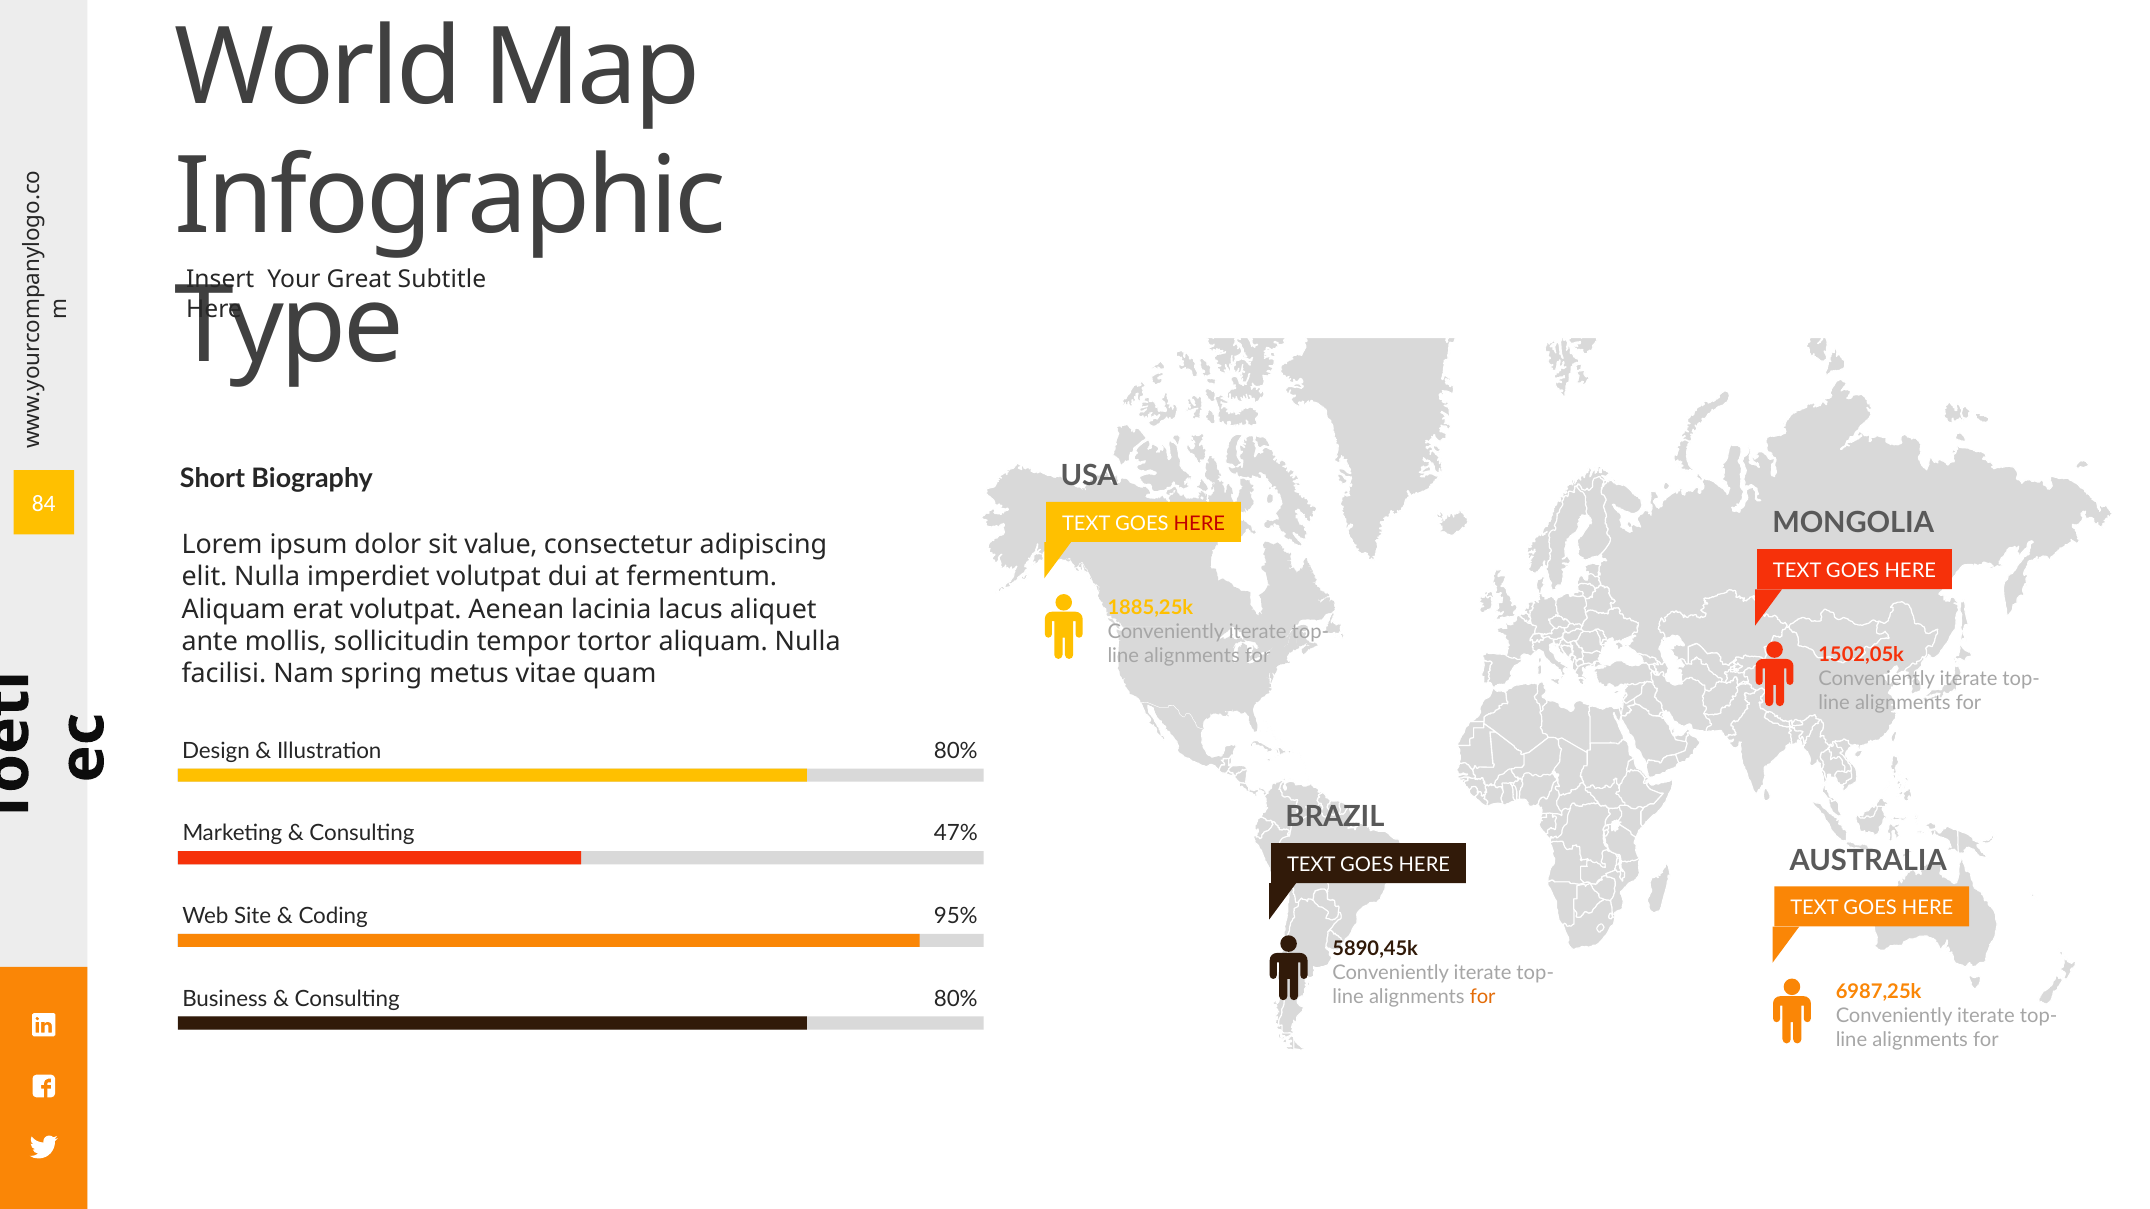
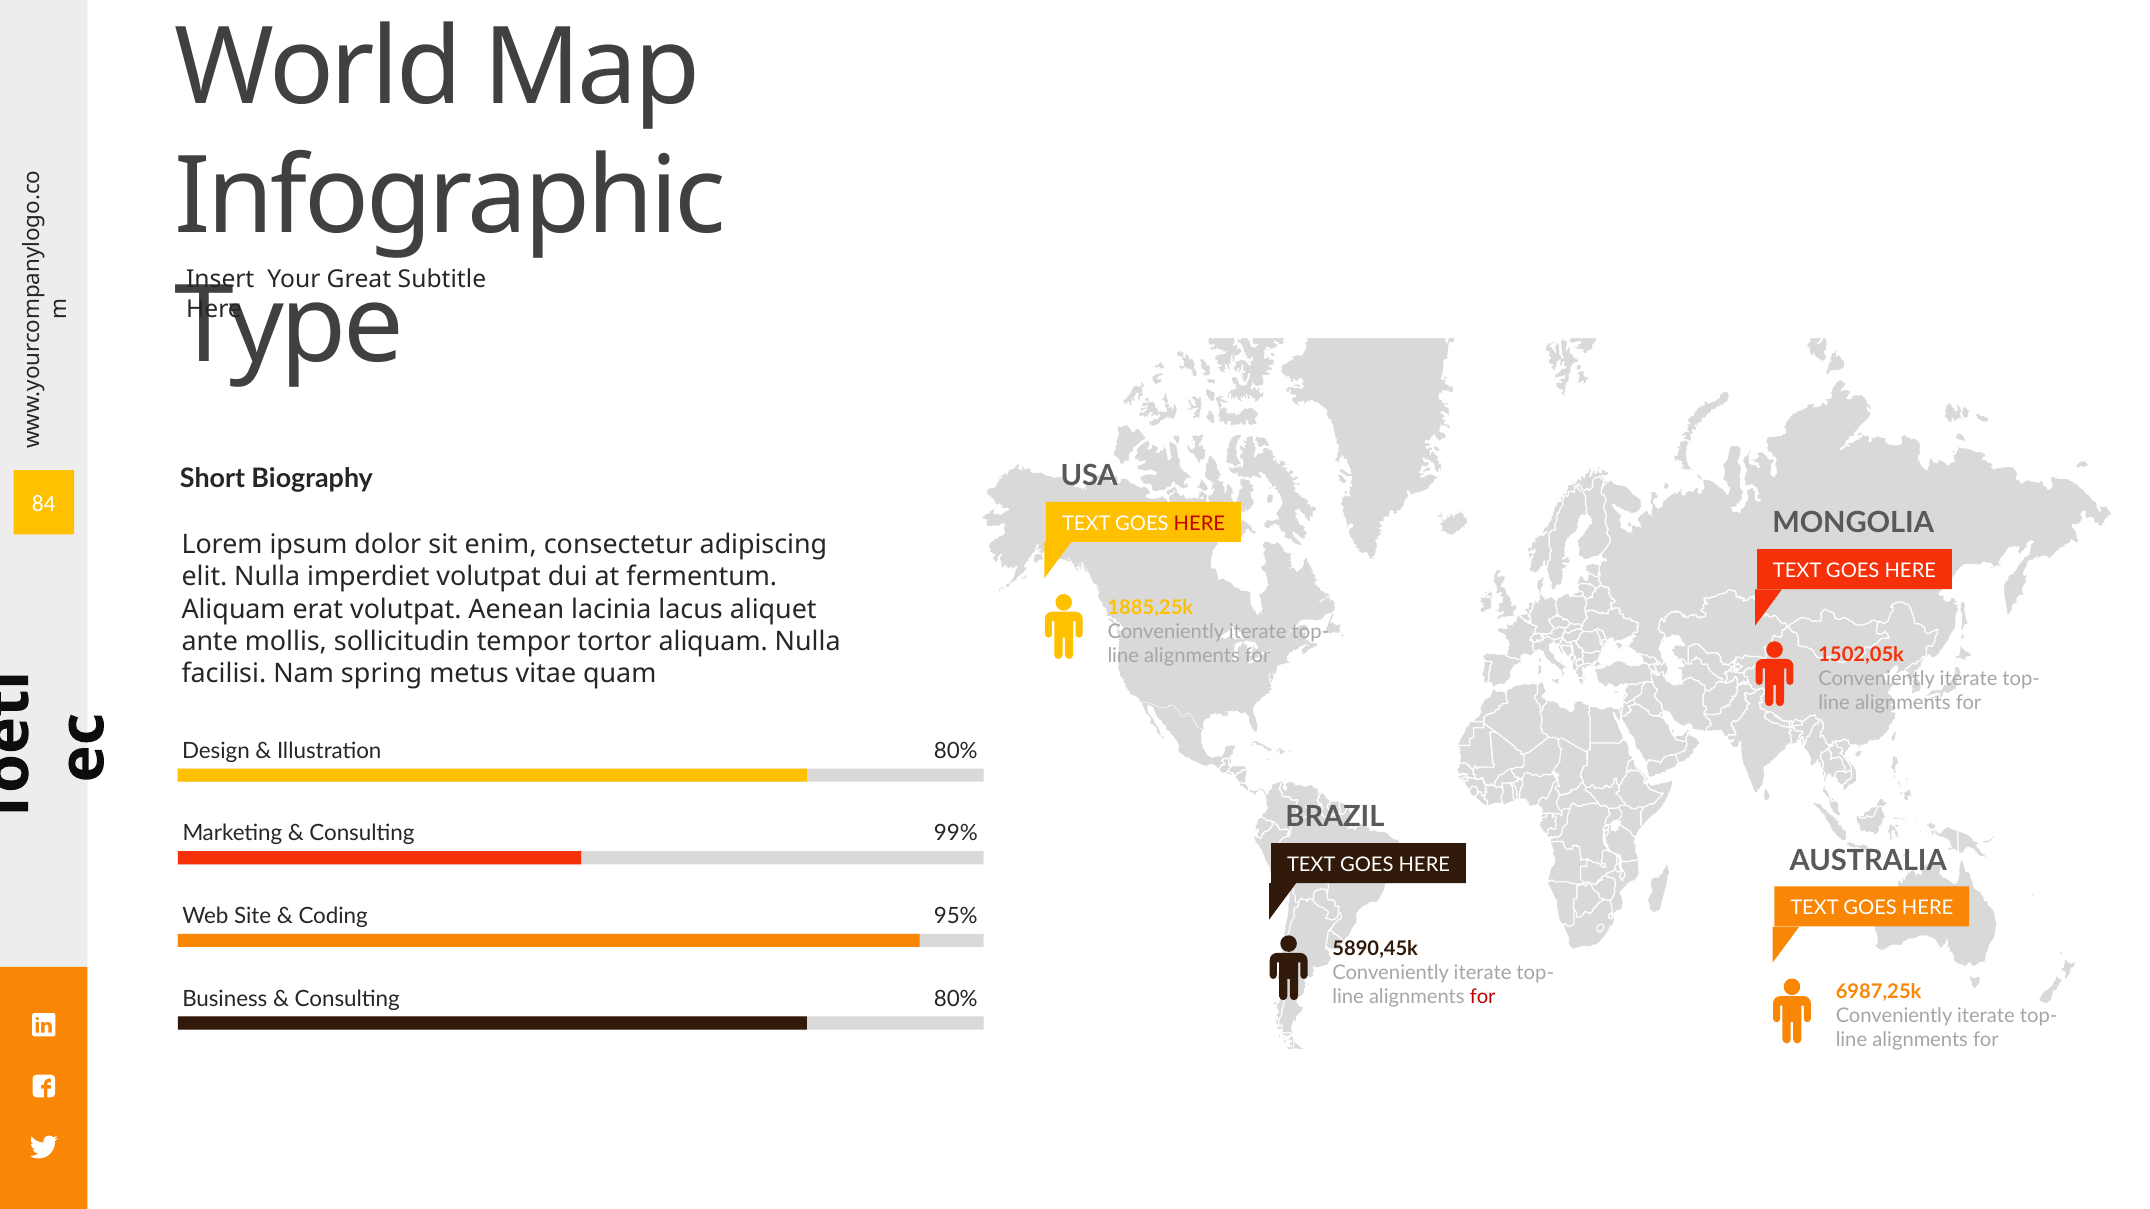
value: value -> enim
47%: 47% -> 99%
for at (1483, 997) colour: orange -> red
